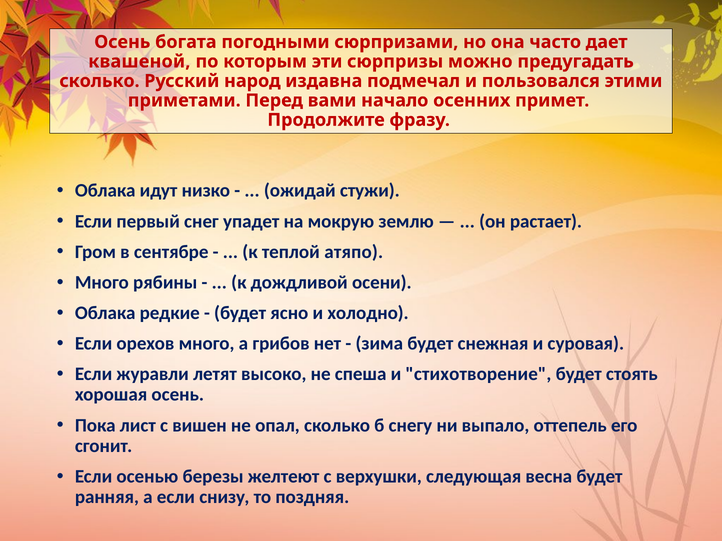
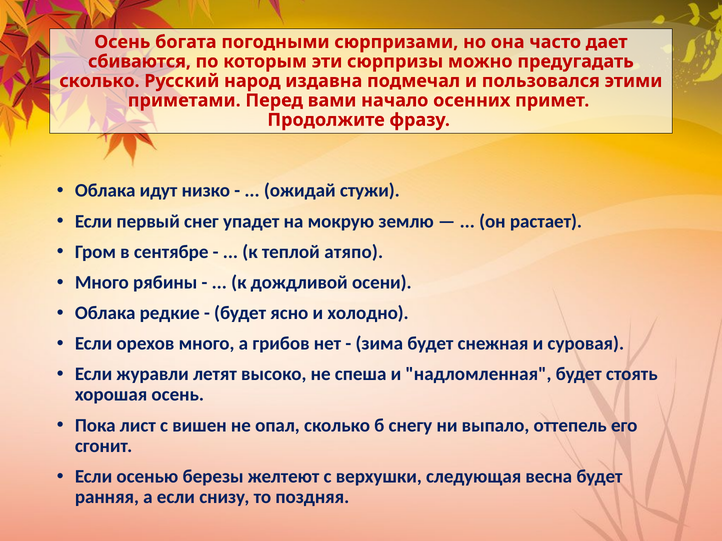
квашеной: квашеной -> сбиваются
стихотворение: стихотворение -> надломленная
